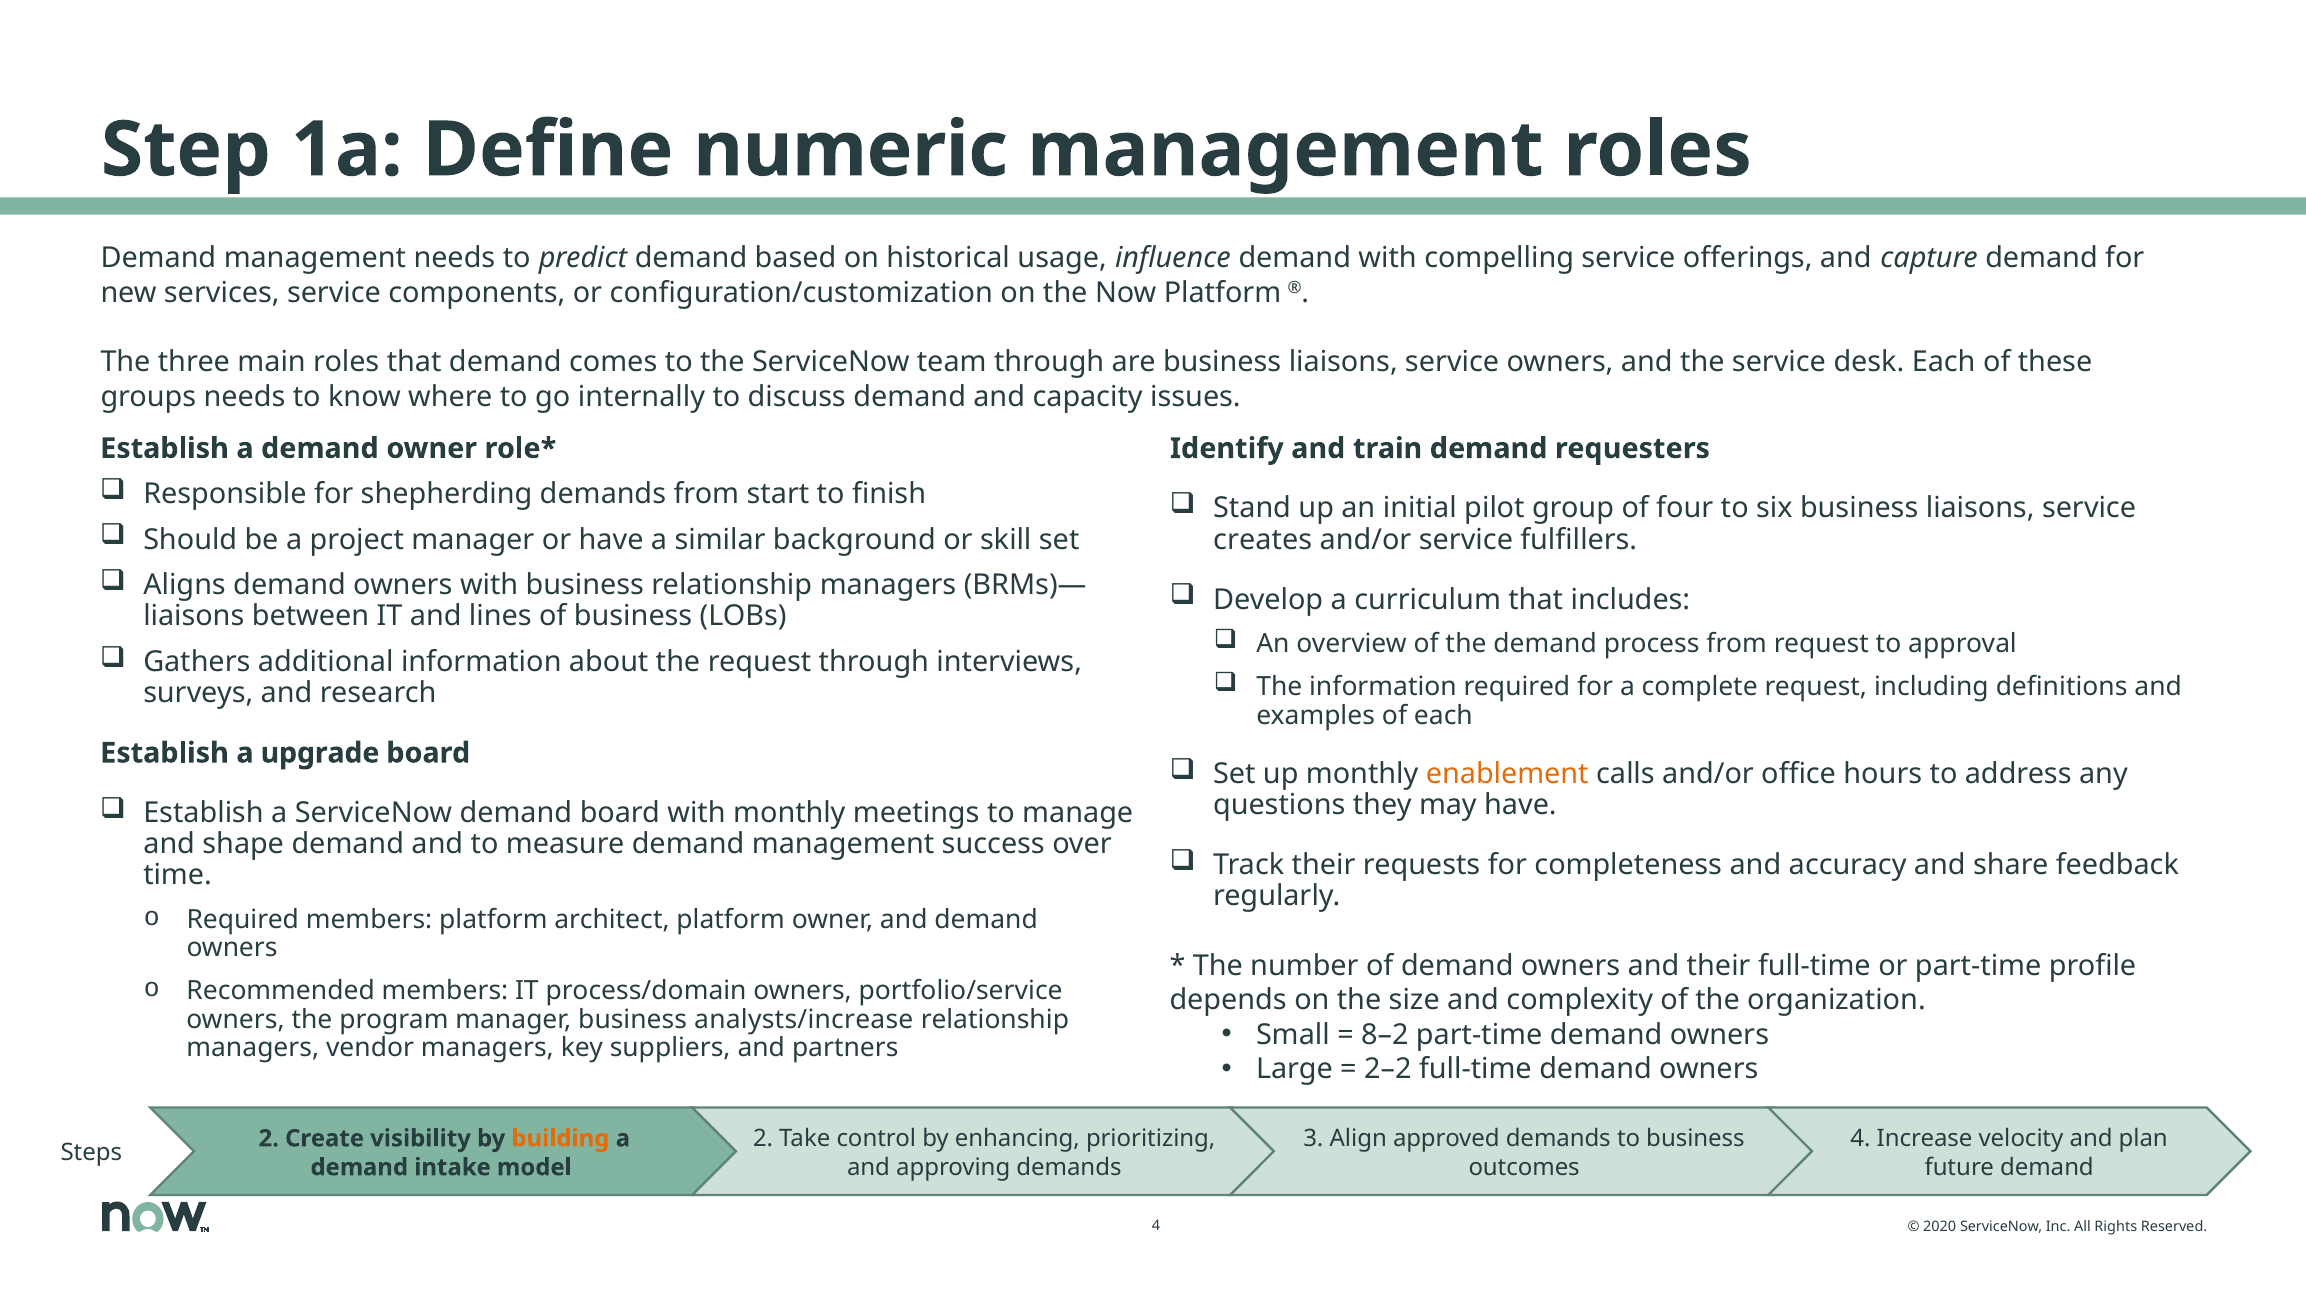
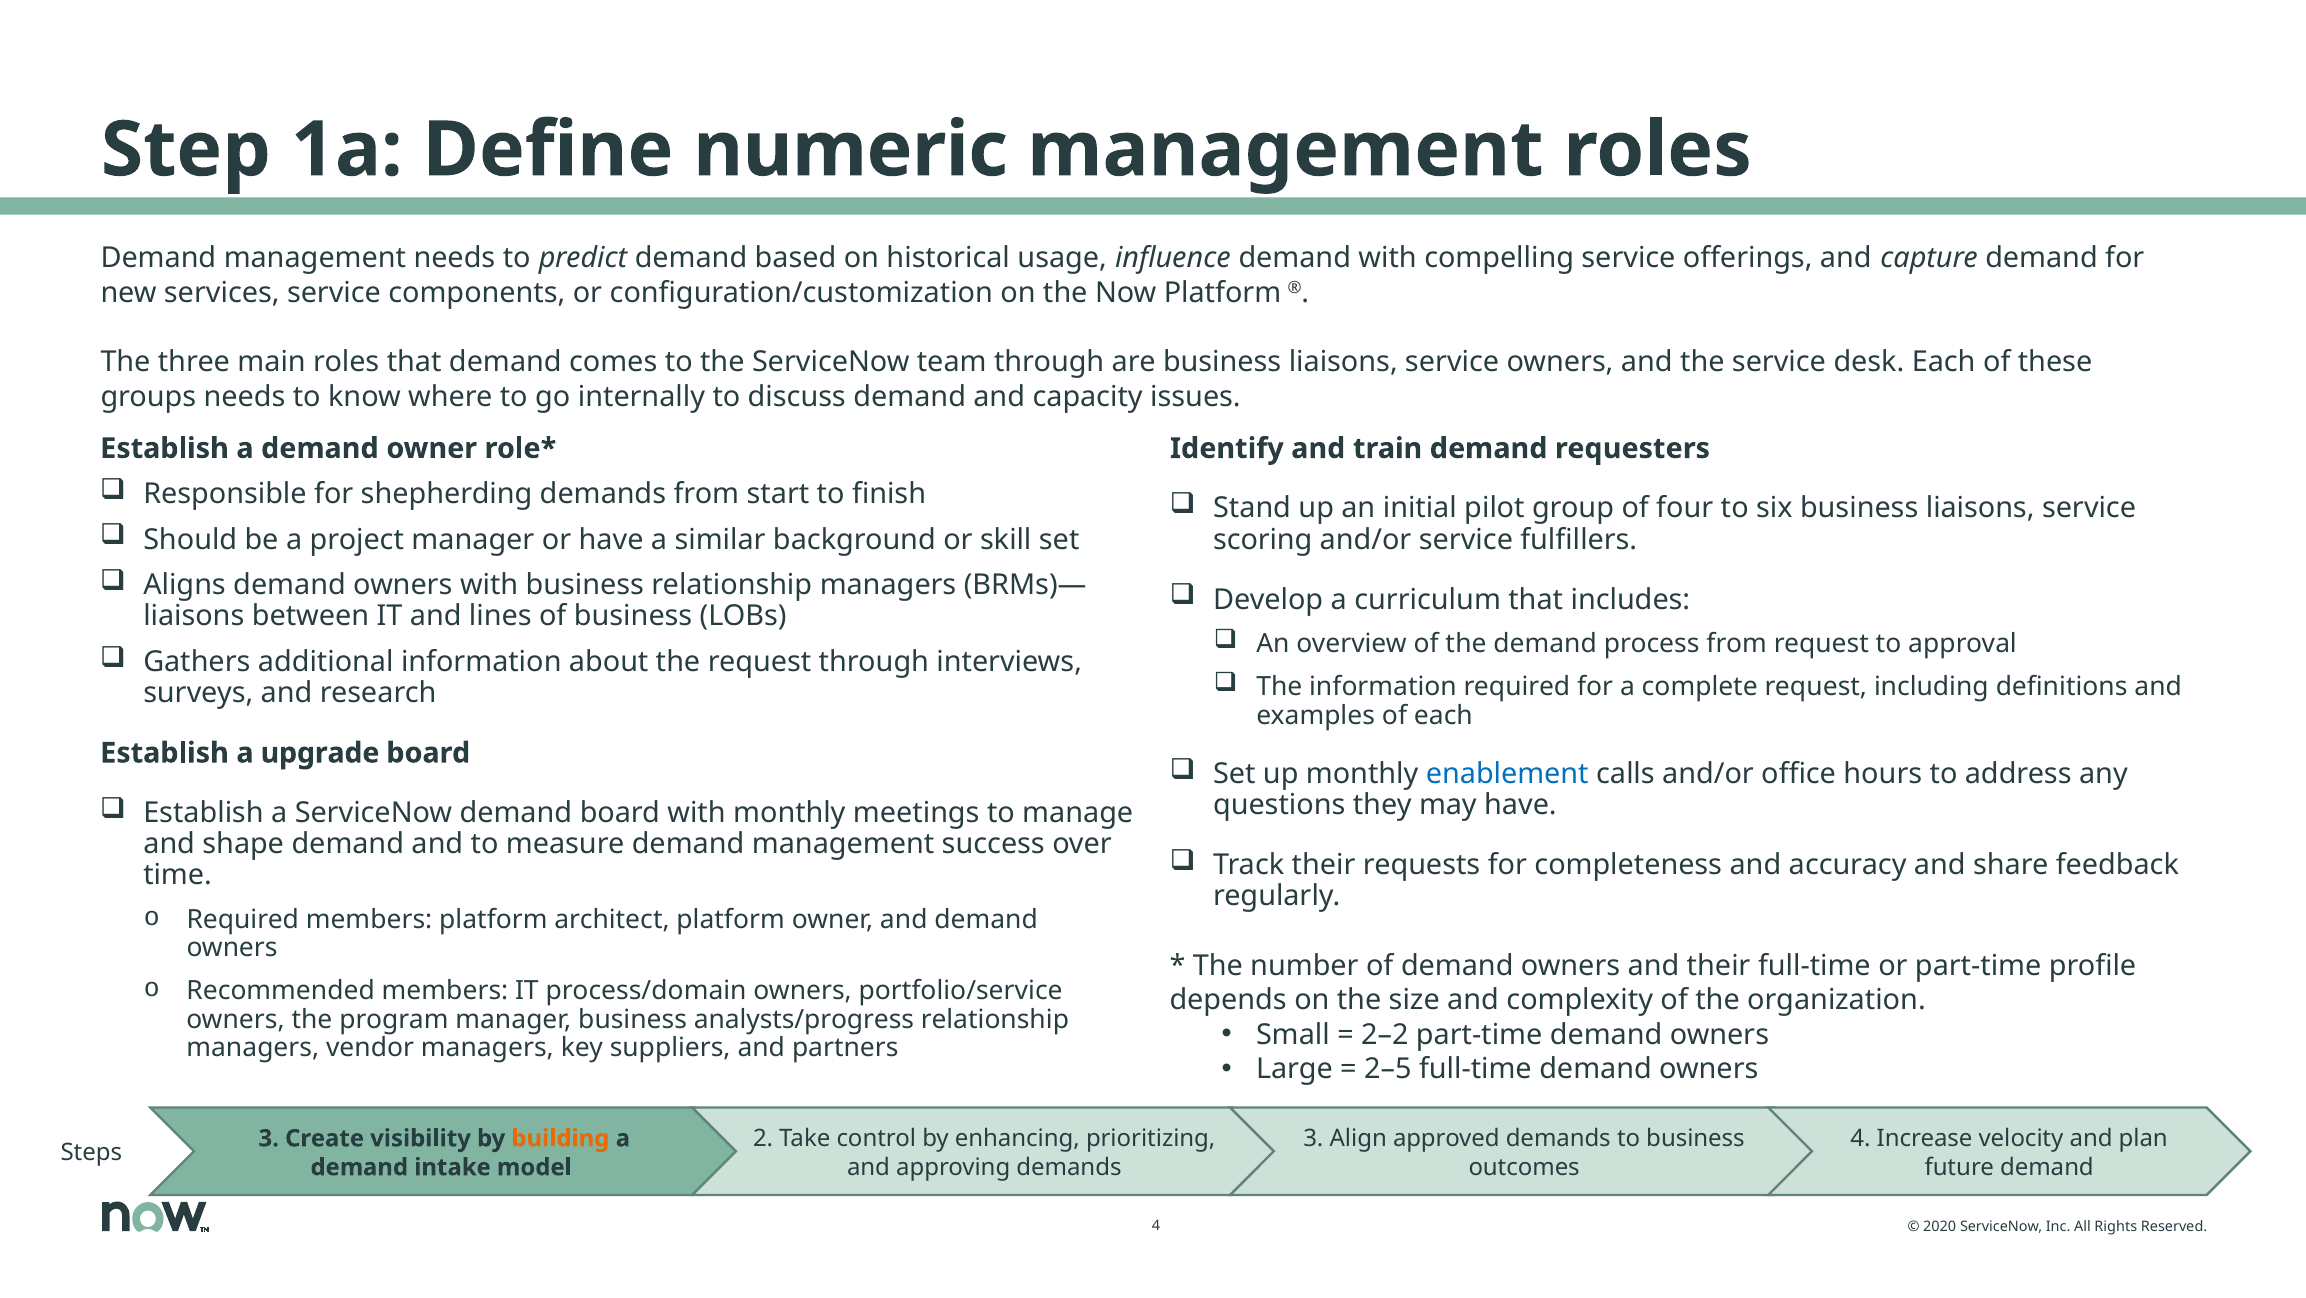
creates: creates -> scoring
enablement colour: orange -> blue
analysts/increase: analysts/increase -> analysts/progress
8–2: 8–2 -> 2–2
2–2: 2–2 -> 2–5
Steps 2: 2 -> 3
